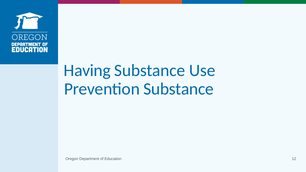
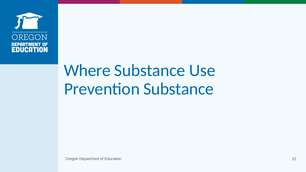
Having: Having -> Where
